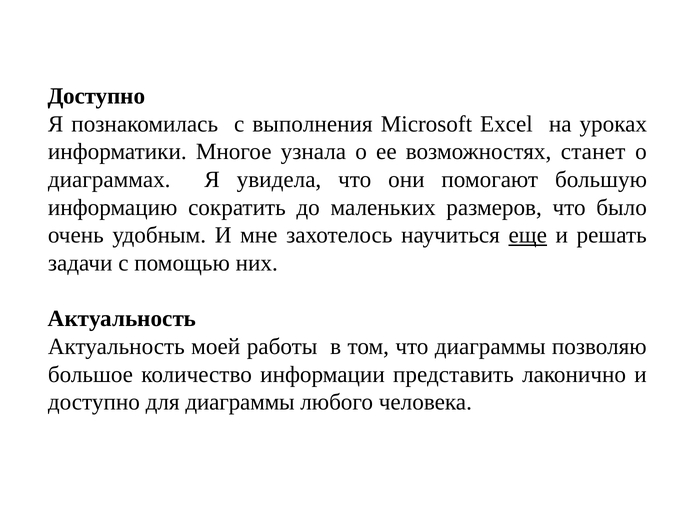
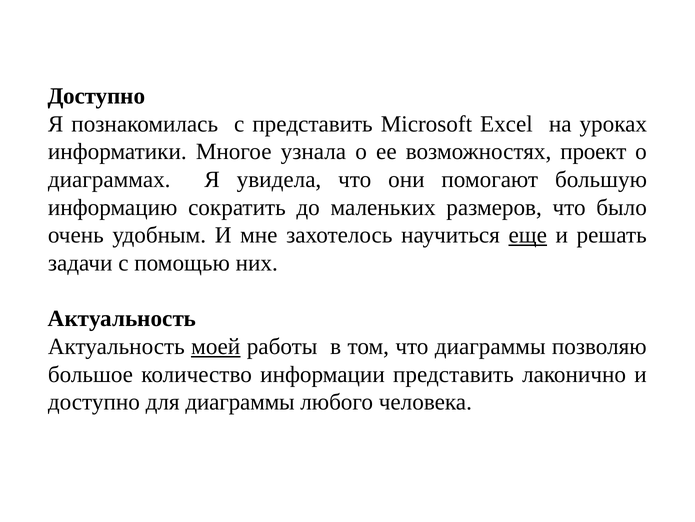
с выполнения: выполнения -> представить
станет: станет -> проект
моей underline: none -> present
